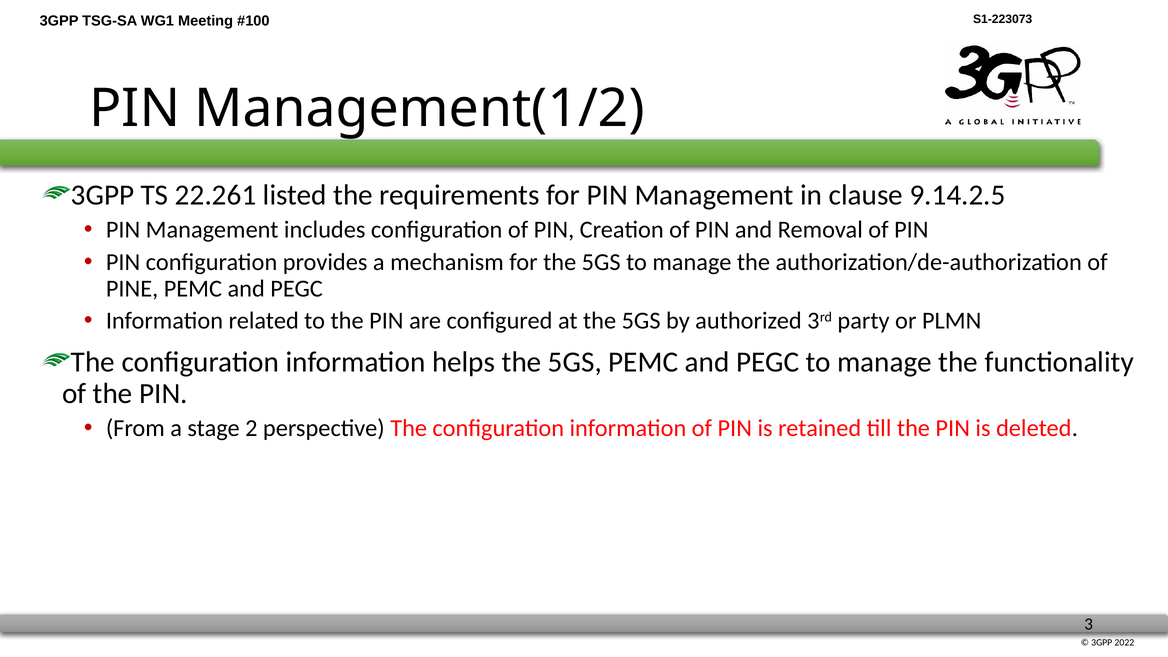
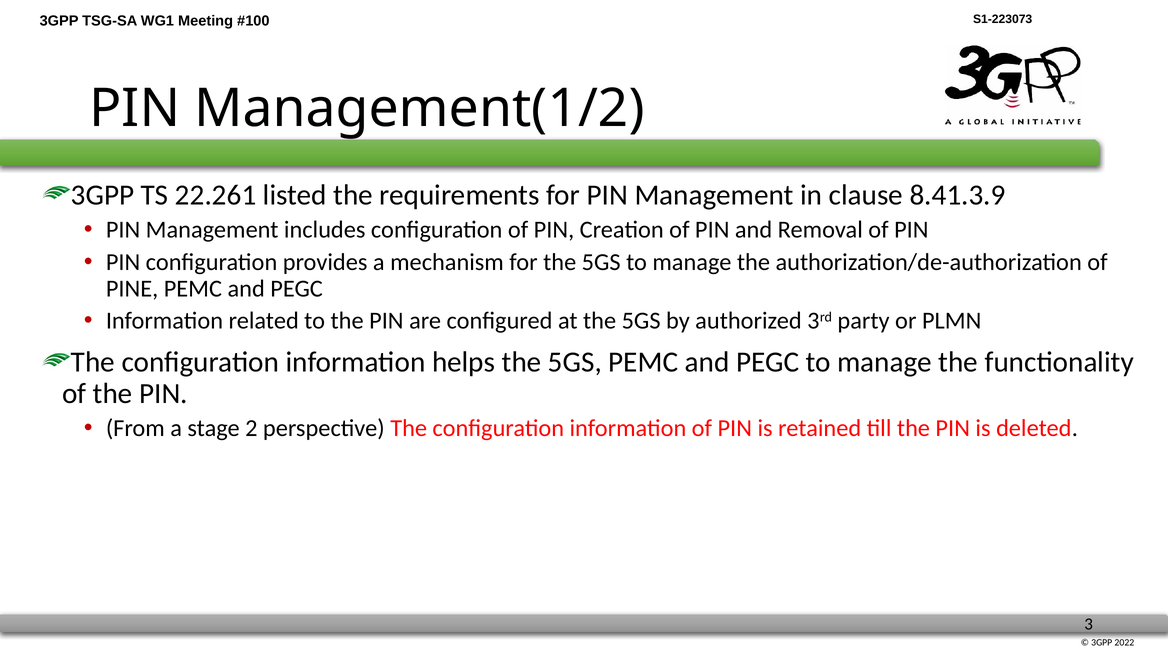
9.14.2.5: 9.14.2.5 -> 8.41.3.9
